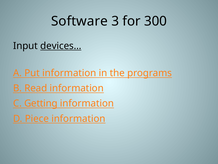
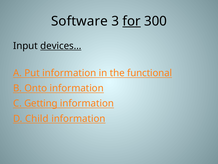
for underline: none -> present
programs: programs -> functional
Read: Read -> Onto
Piece: Piece -> Child
